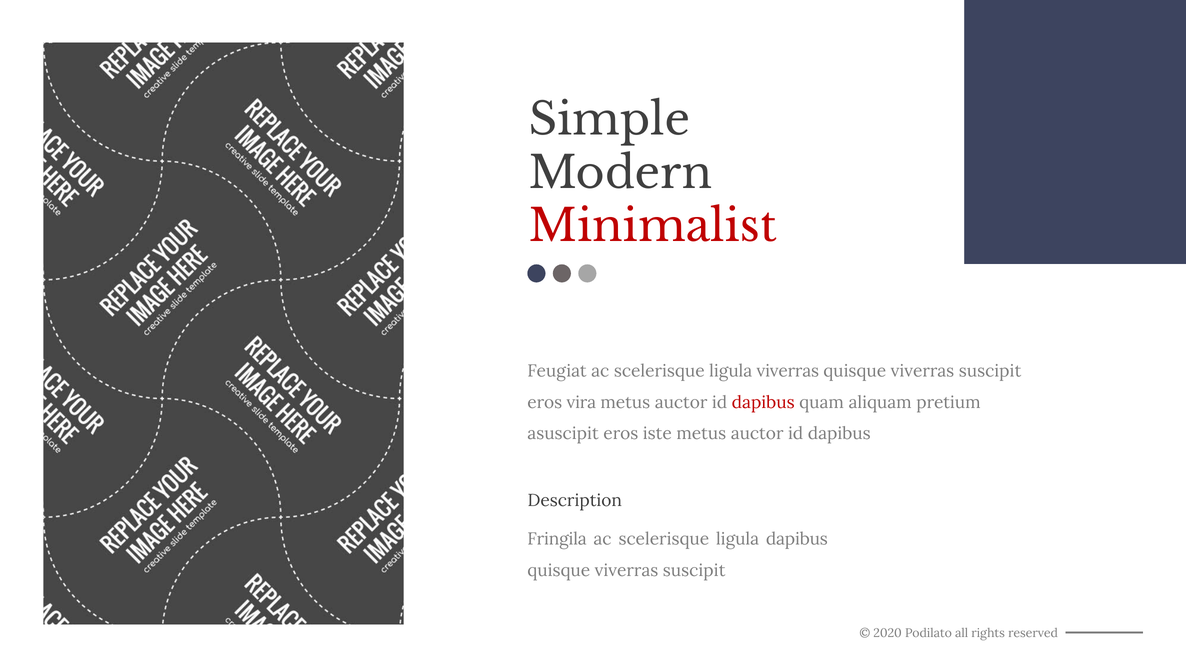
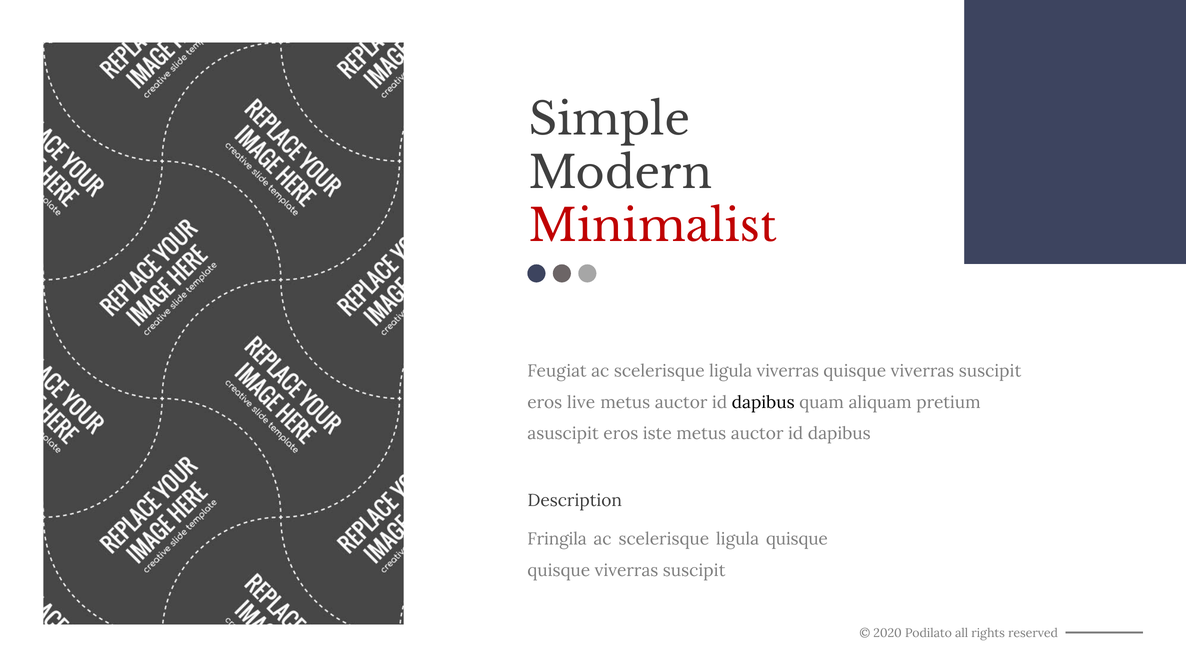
vira: vira -> live
dapibus at (763, 402) colour: red -> black
ligula dapibus: dapibus -> quisque
